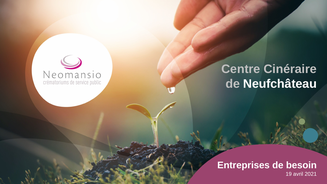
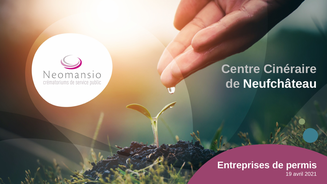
besoin: besoin -> permis
